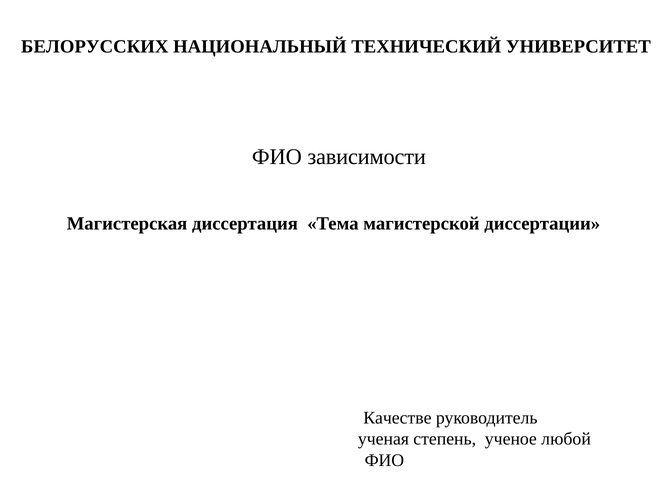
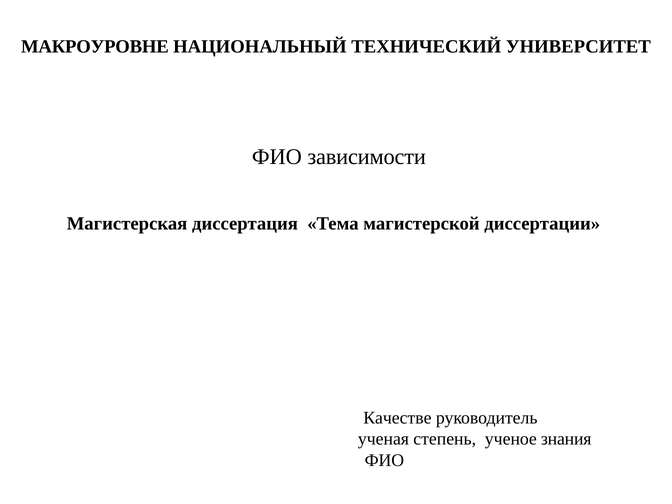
БЕЛОРУССКИХ: БЕЛОРУССКИХ -> МАКРОУРОВНЕ
любой: любой -> знания
